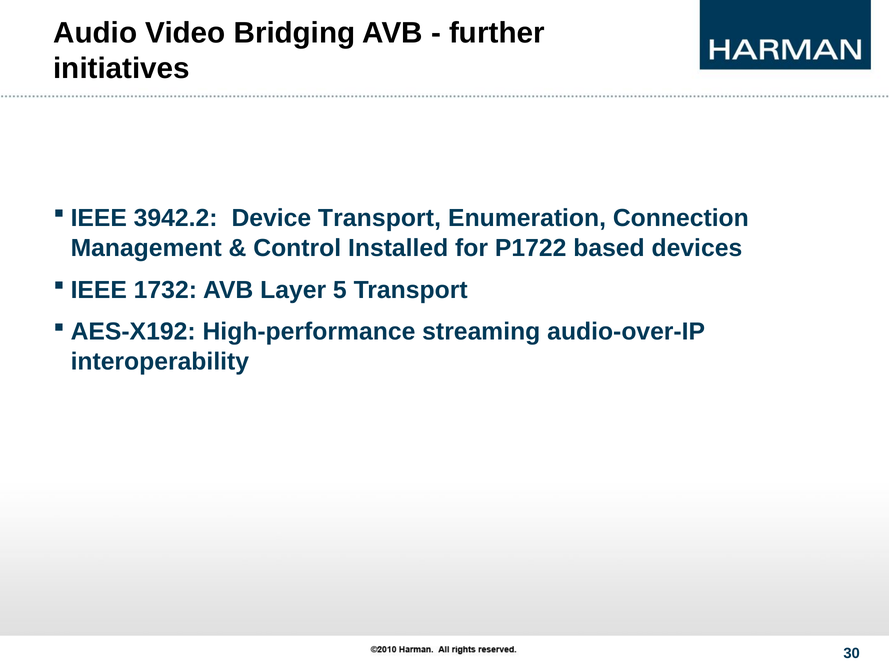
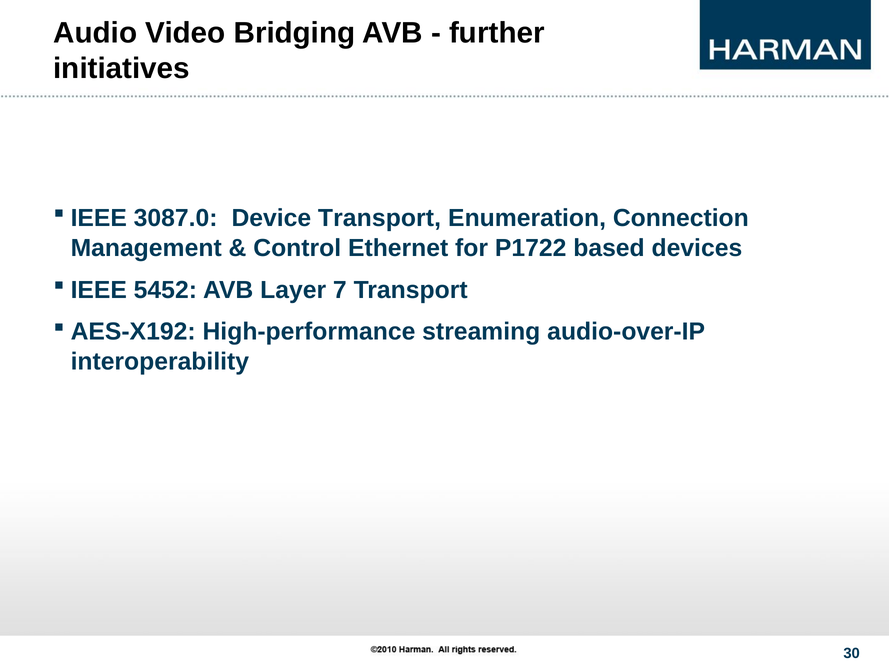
3942.2: 3942.2 -> 3087.0
Installed: Installed -> Ethernet
1732: 1732 -> 5452
5: 5 -> 7
